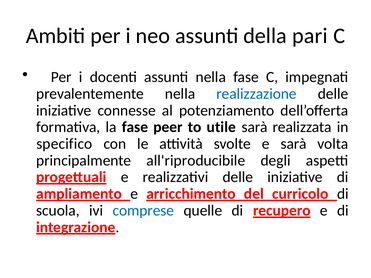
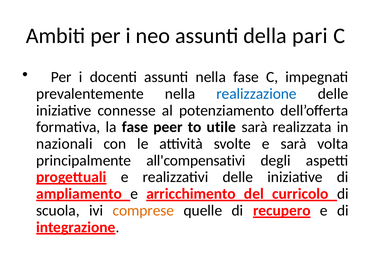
specifico: specifico -> nazionali
all'riproducibile: all'riproducibile -> all'compensativi
comprese colour: blue -> orange
